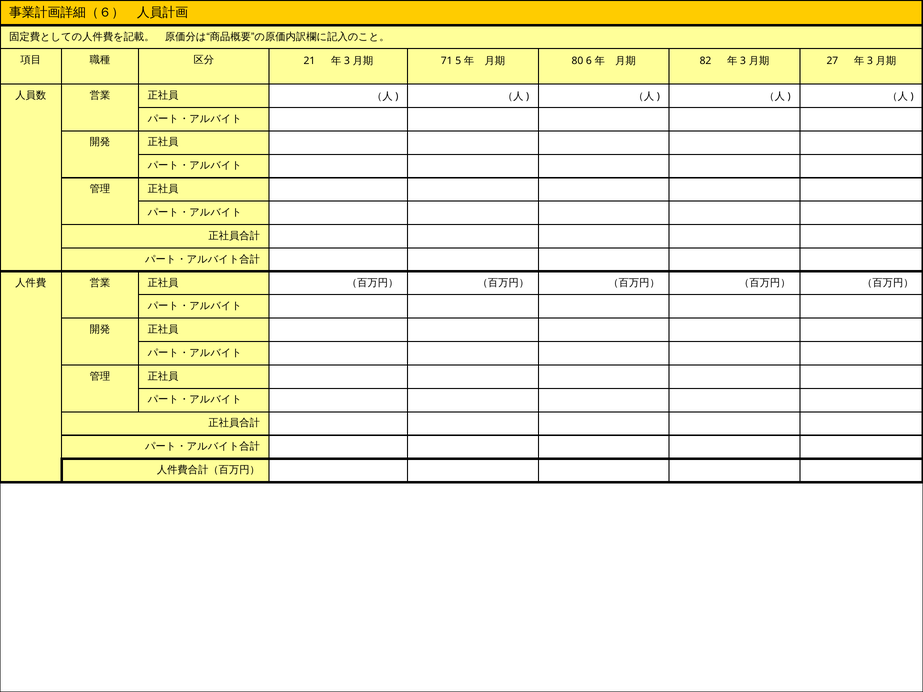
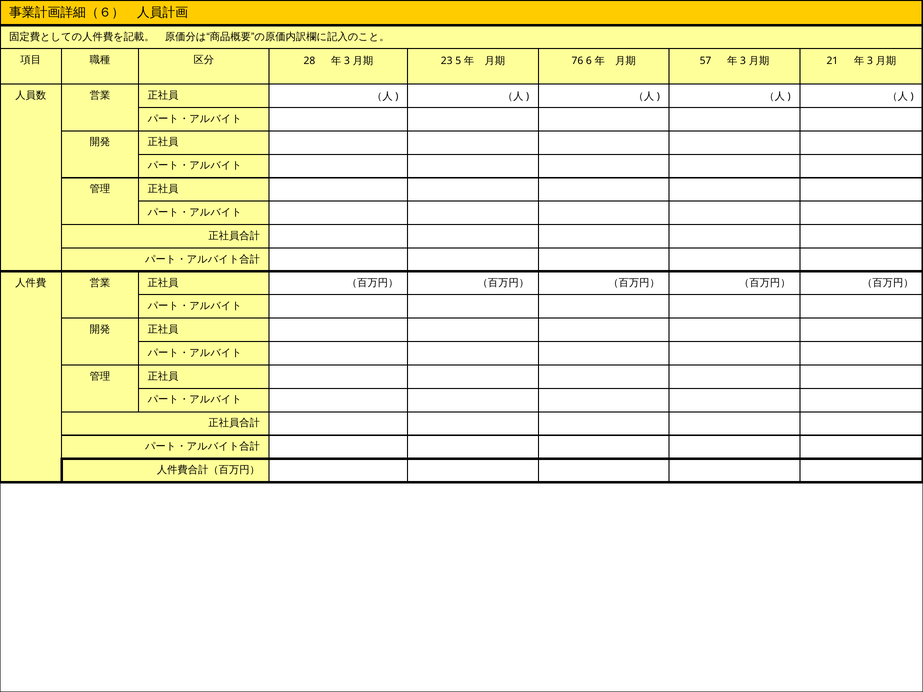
21: 21 -> 28
71: 71 -> 23
80: 80 -> 76
82: 82 -> 57
27: 27 -> 21
